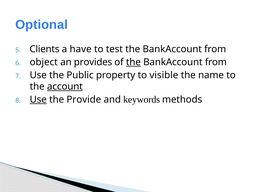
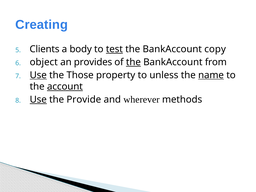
Optional: Optional -> Creating
have: have -> body
test underline: none -> present
from at (215, 49): from -> copy
Use at (38, 75) underline: none -> present
Public: Public -> Those
visible: visible -> unless
name underline: none -> present
keywords: keywords -> wherever
